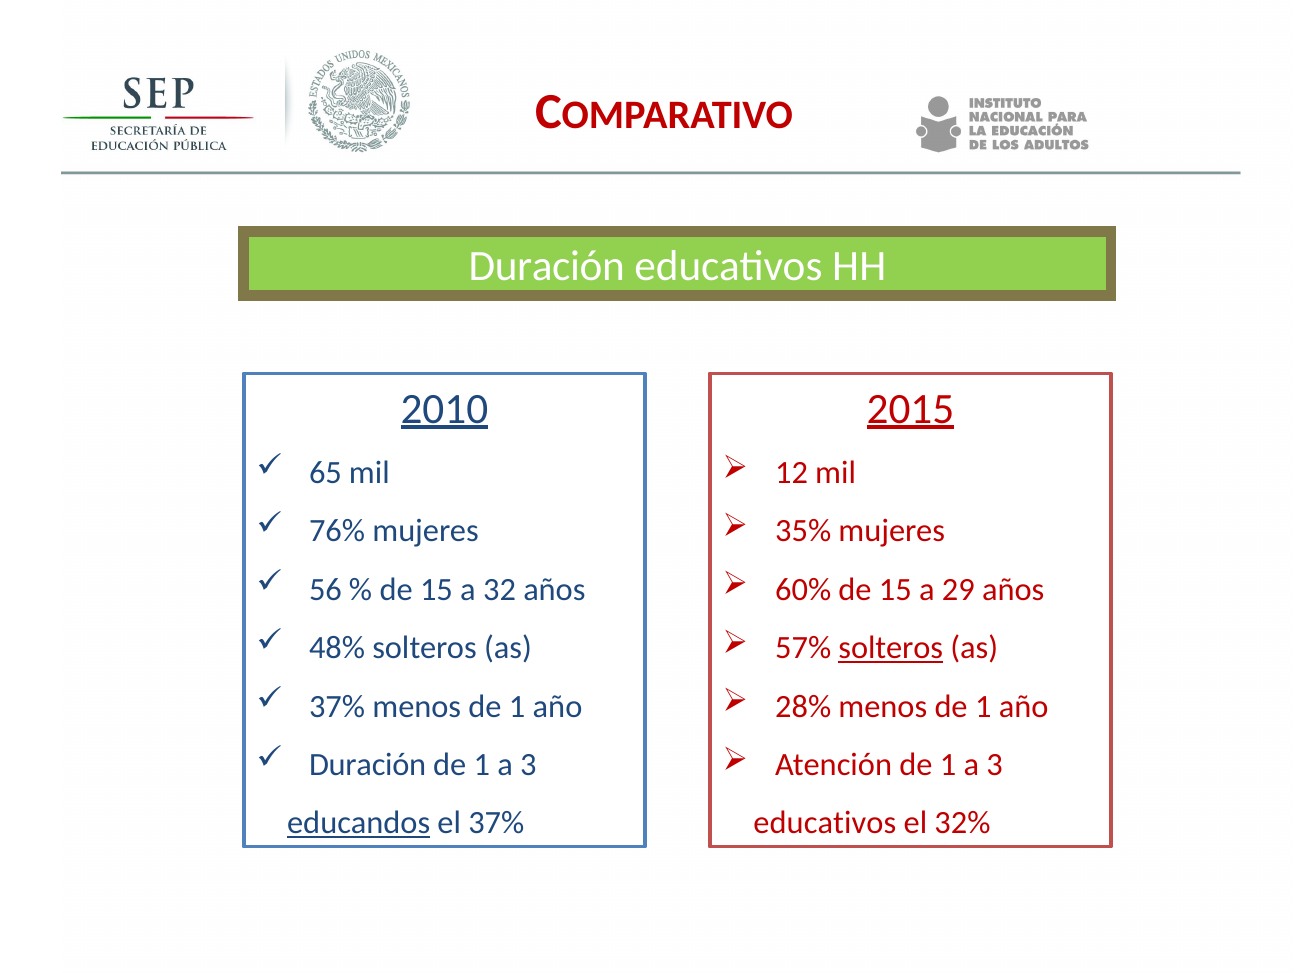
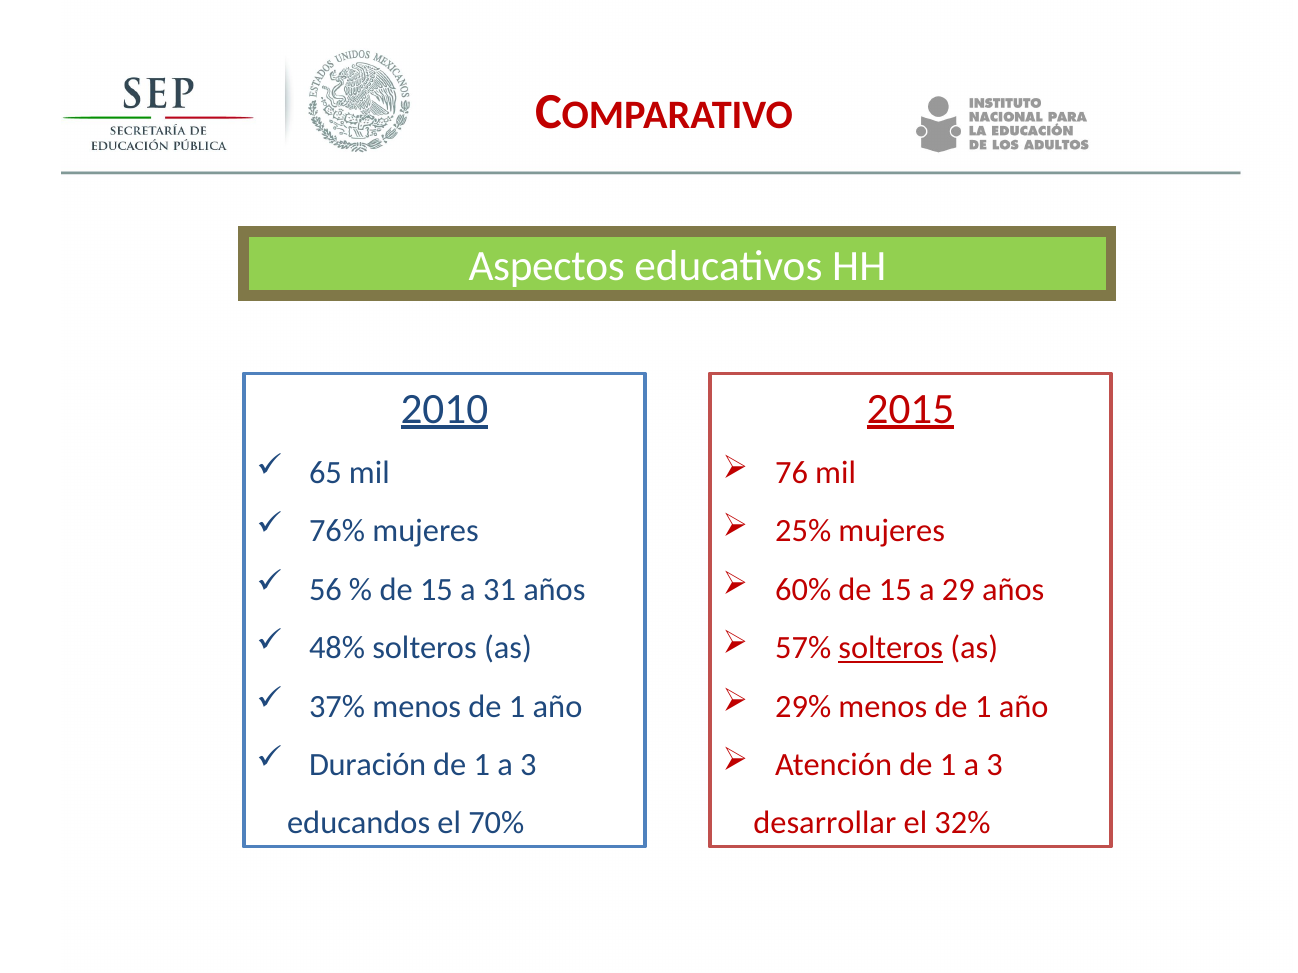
Duración at (547, 267): Duración -> Aspectos
12: 12 -> 76
35%: 35% -> 25%
32: 32 -> 31
28%: 28% -> 29%
educandos underline: present -> none
el 37%: 37% -> 70%
educativos at (825, 824): educativos -> desarrollar
